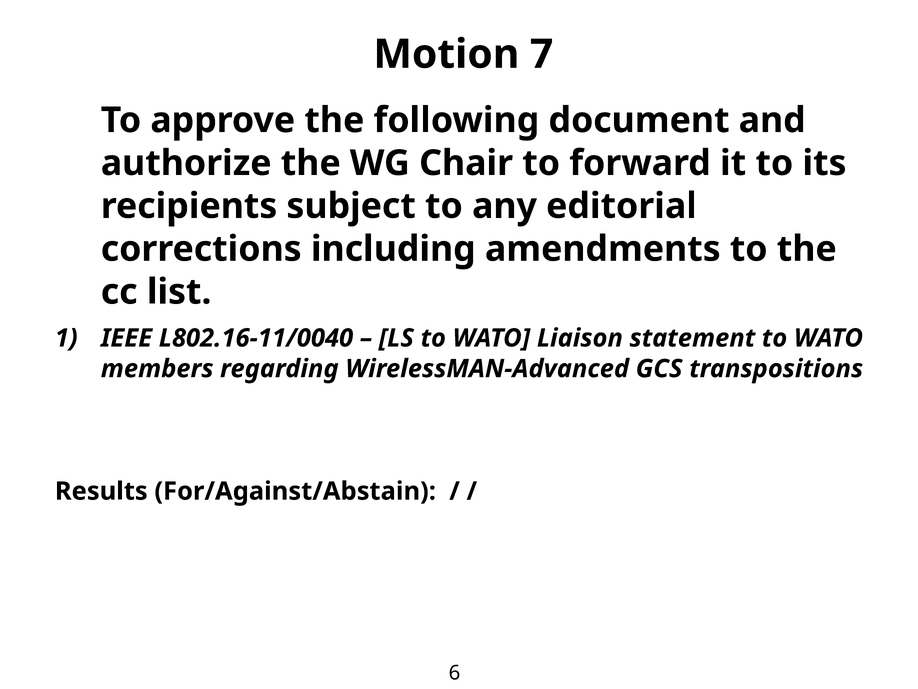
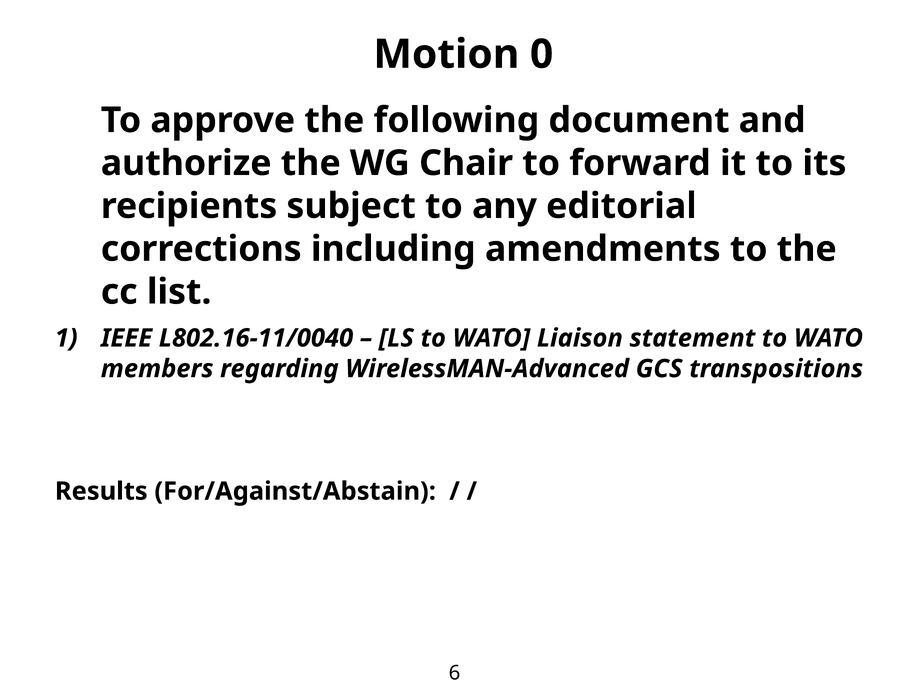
7: 7 -> 0
